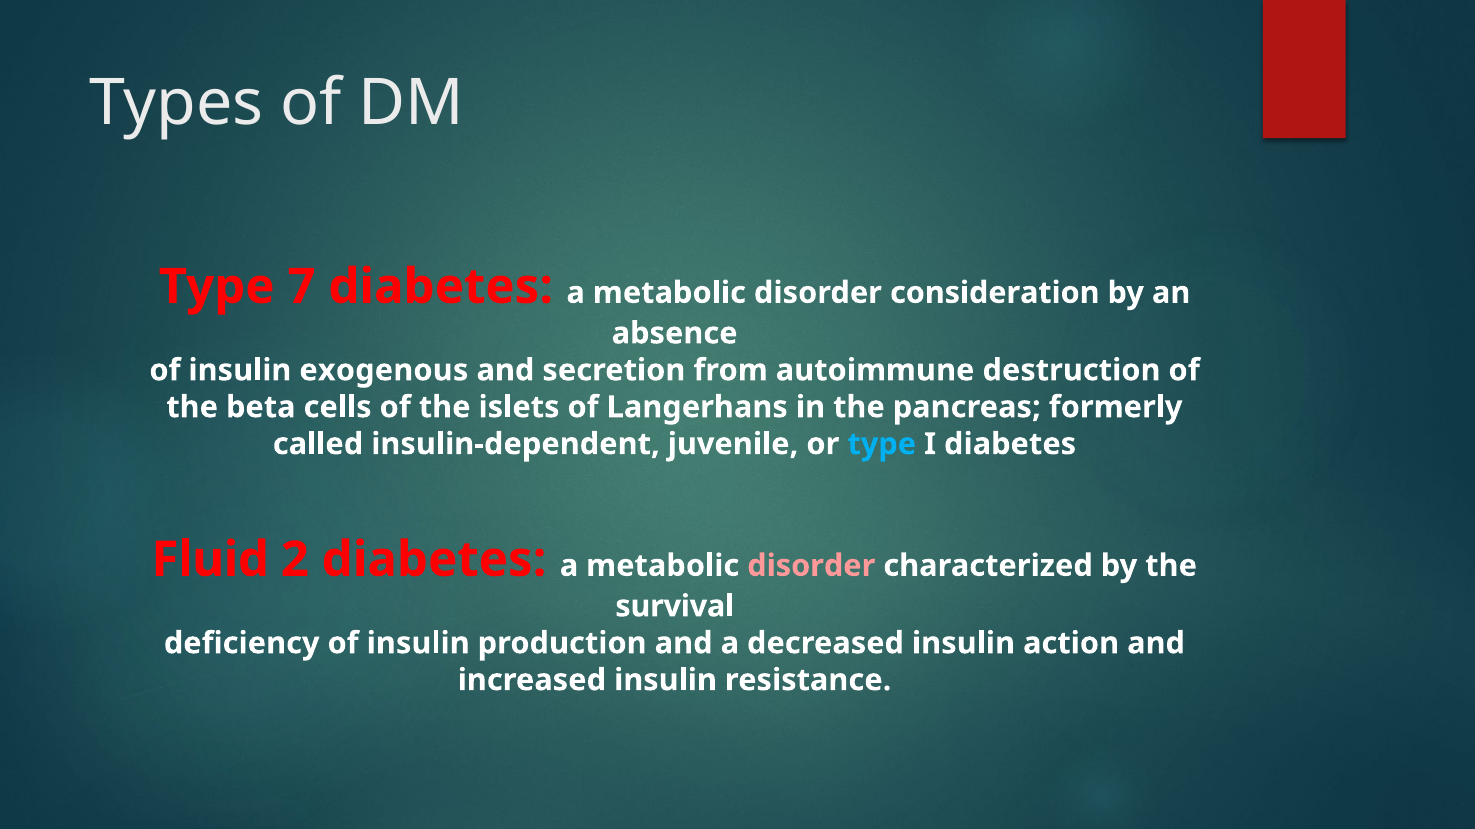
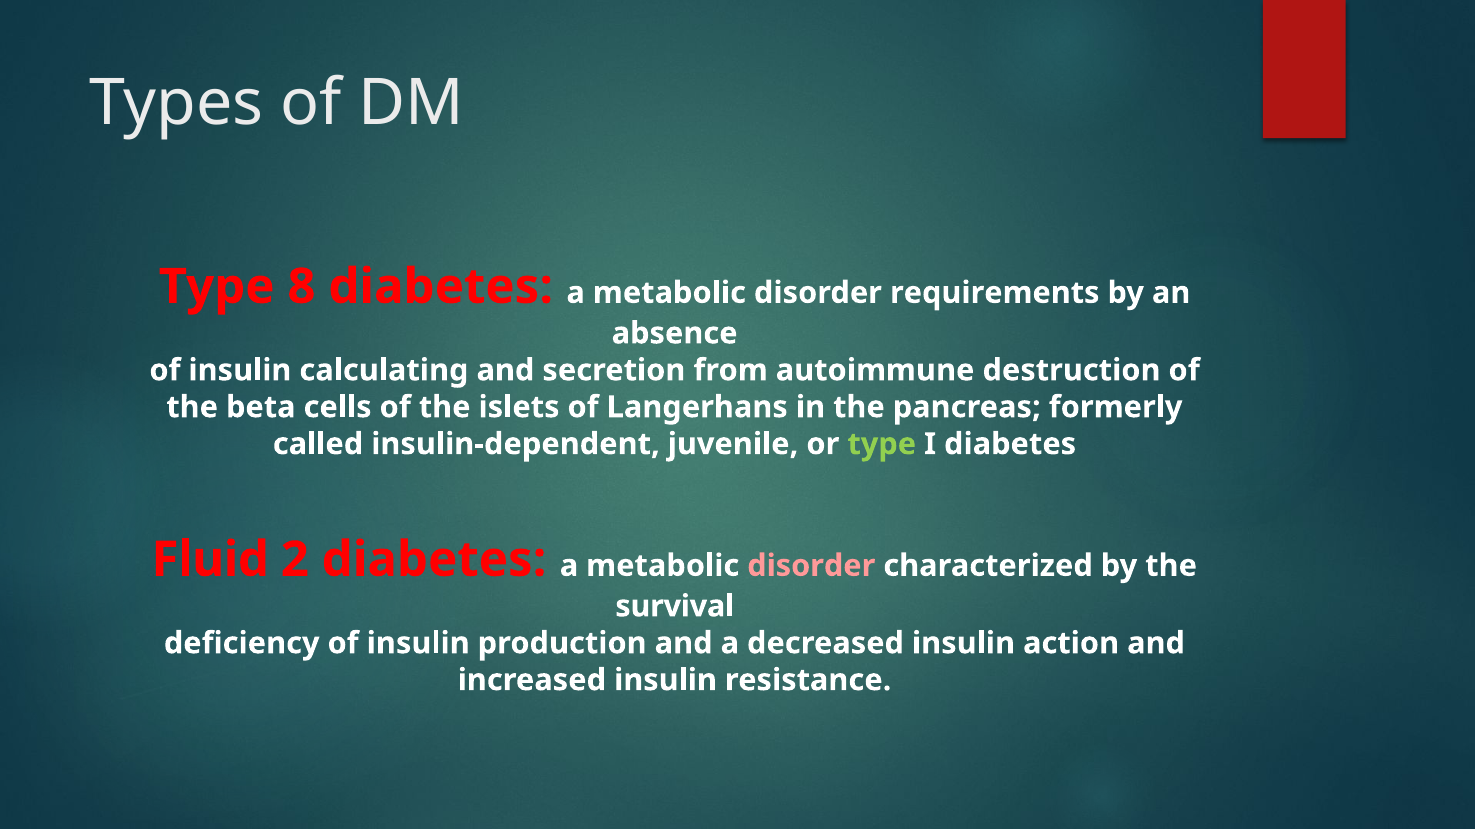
7: 7 -> 8
consideration: consideration -> requirements
exogenous: exogenous -> calculating
type at (882, 444) colour: light blue -> light green
